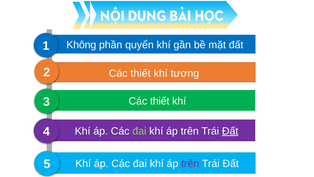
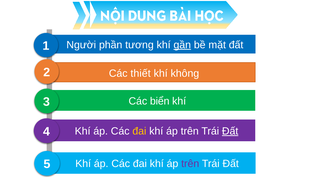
Không: Không -> Người
quyển: quyển -> tương
gần underline: none -> present
tương: tương -> không
thiết at (160, 101): thiết -> biển
đai at (139, 131) colour: light green -> yellow
